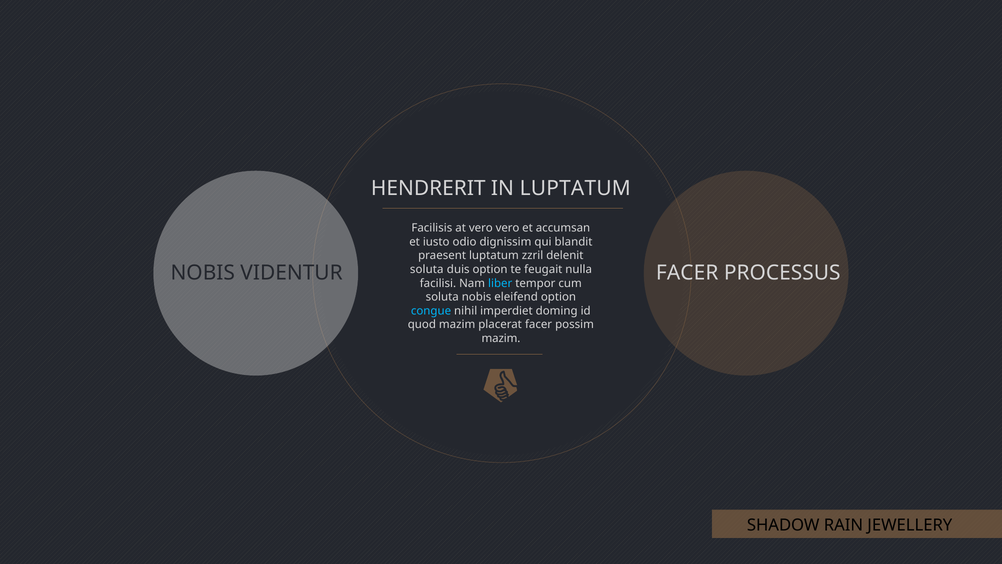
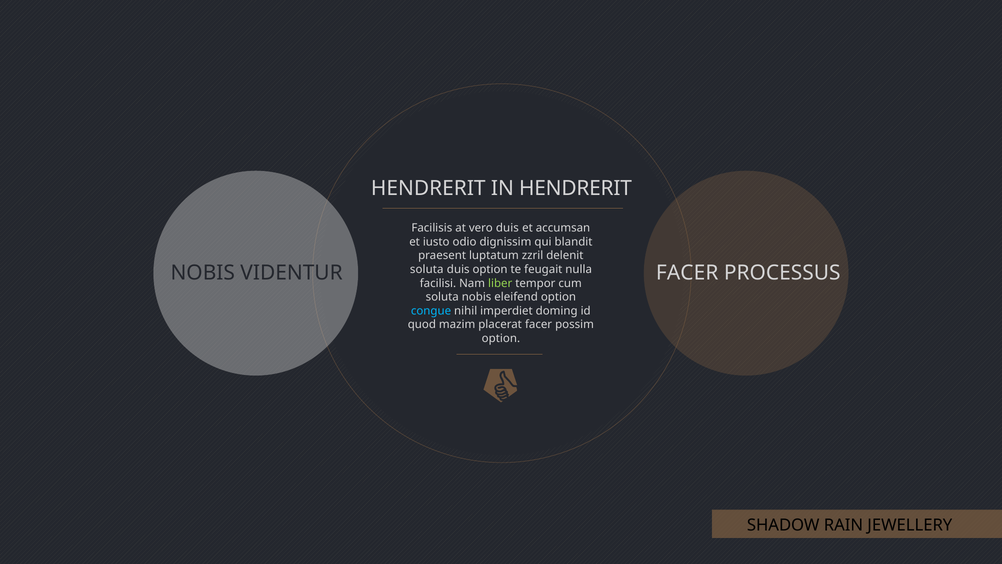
IN LUPTATUM: LUPTATUM -> HENDRERIT
vero vero: vero -> duis
liber colour: light blue -> light green
mazim at (501, 338): mazim -> option
